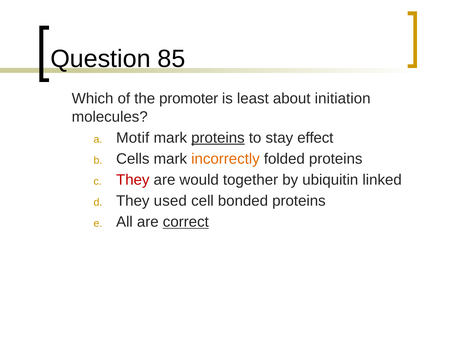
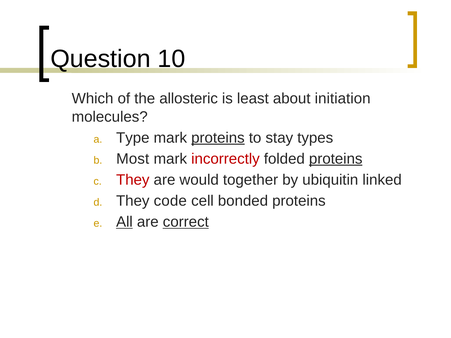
85: 85 -> 10
promoter: promoter -> allosteric
Motif: Motif -> Type
effect: effect -> types
Cells: Cells -> Most
incorrectly colour: orange -> red
proteins at (336, 159) underline: none -> present
used: used -> code
All underline: none -> present
